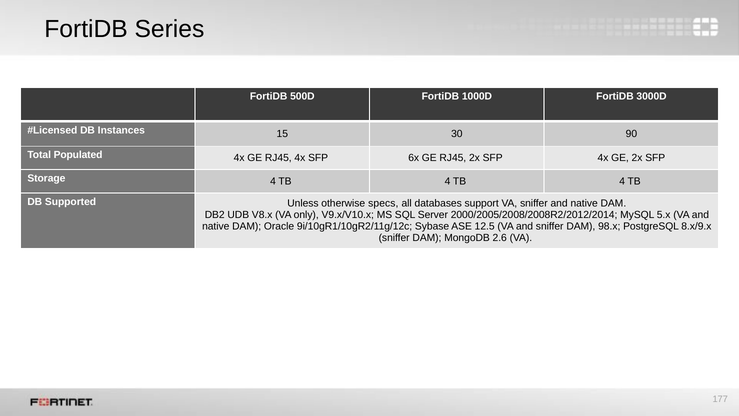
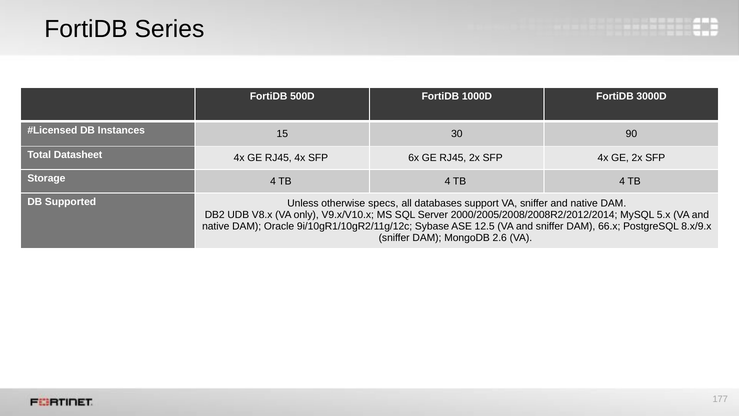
Populated: Populated -> Datasheet
98.x: 98.x -> 66.x
